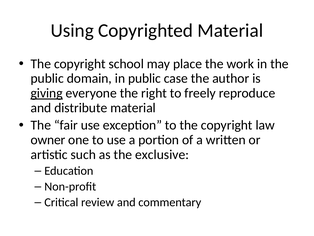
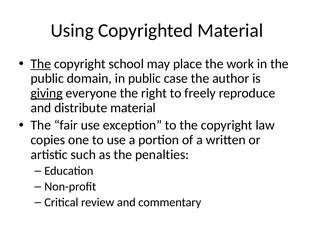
The at (41, 64) underline: none -> present
owner: owner -> copies
exclusive: exclusive -> penalties
